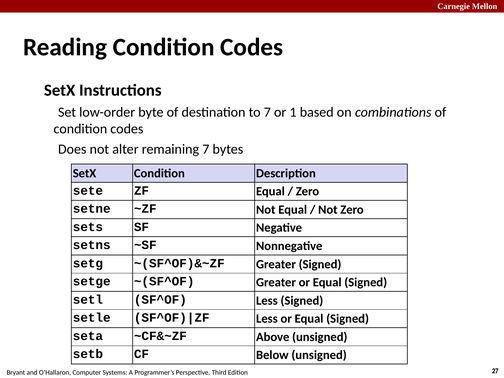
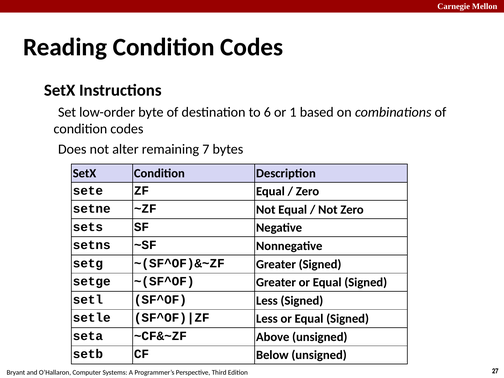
to 7: 7 -> 6
